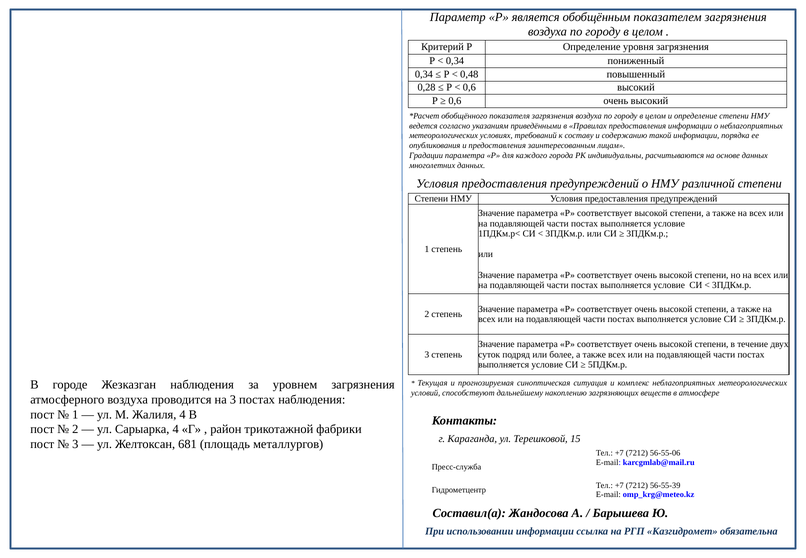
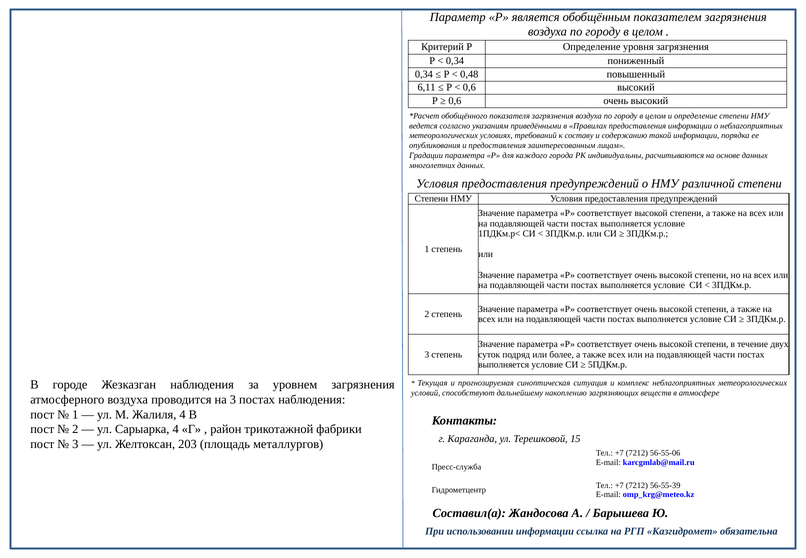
0,28: 0,28 -> 6,11
681: 681 -> 203
